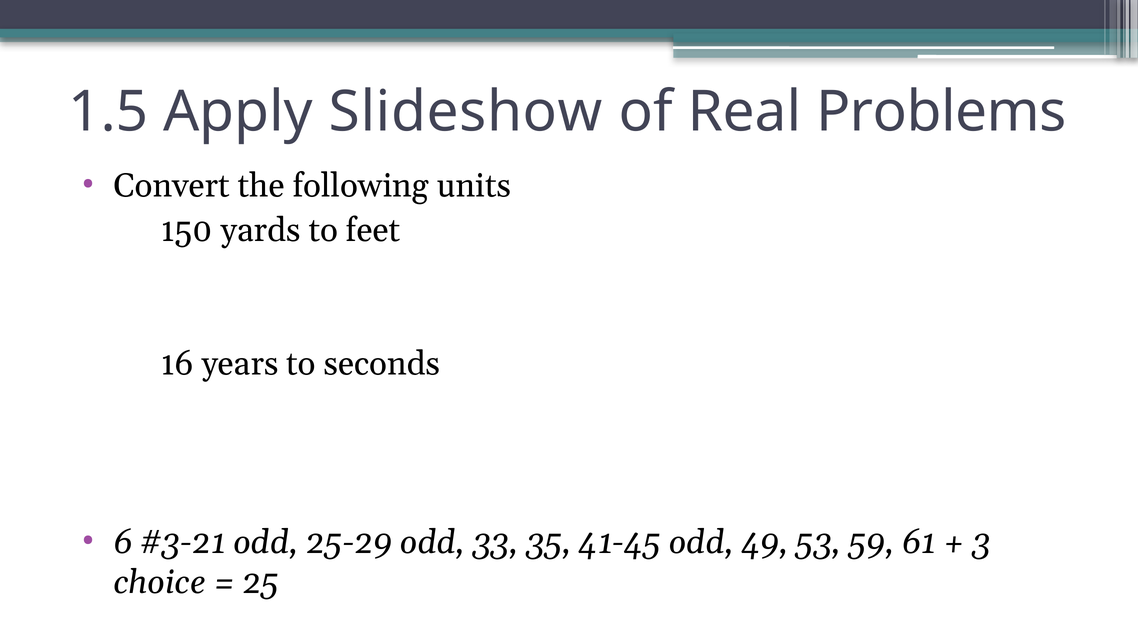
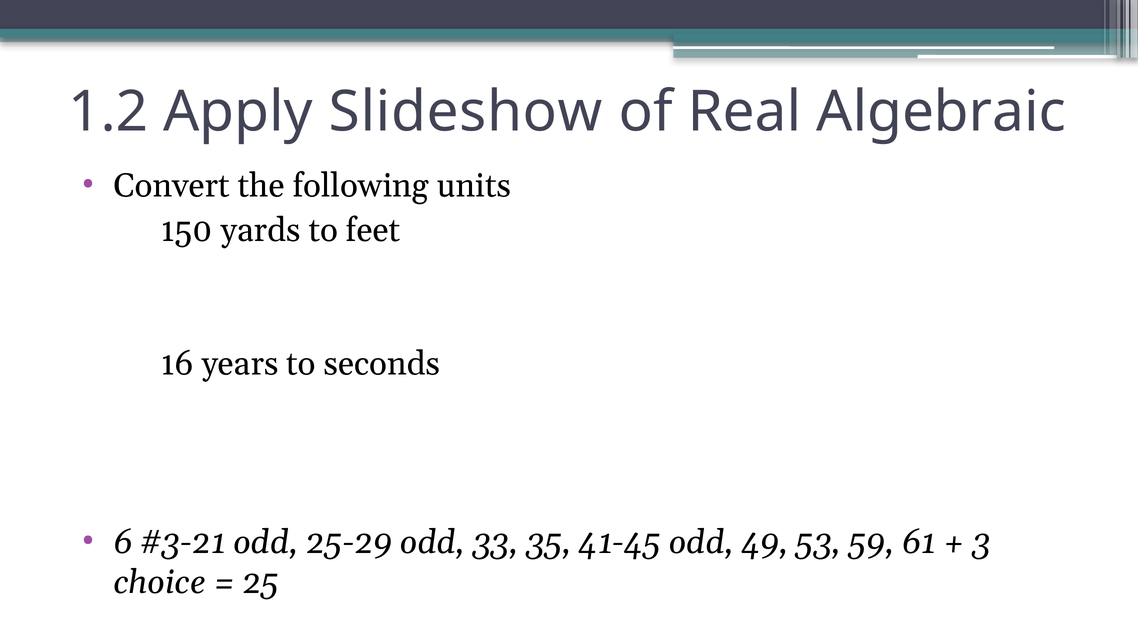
1.5: 1.5 -> 1.2
Problems: Problems -> Algebraic
